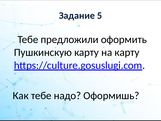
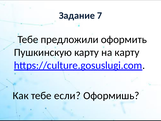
5: 5 -> 7
надо: надо -> если
